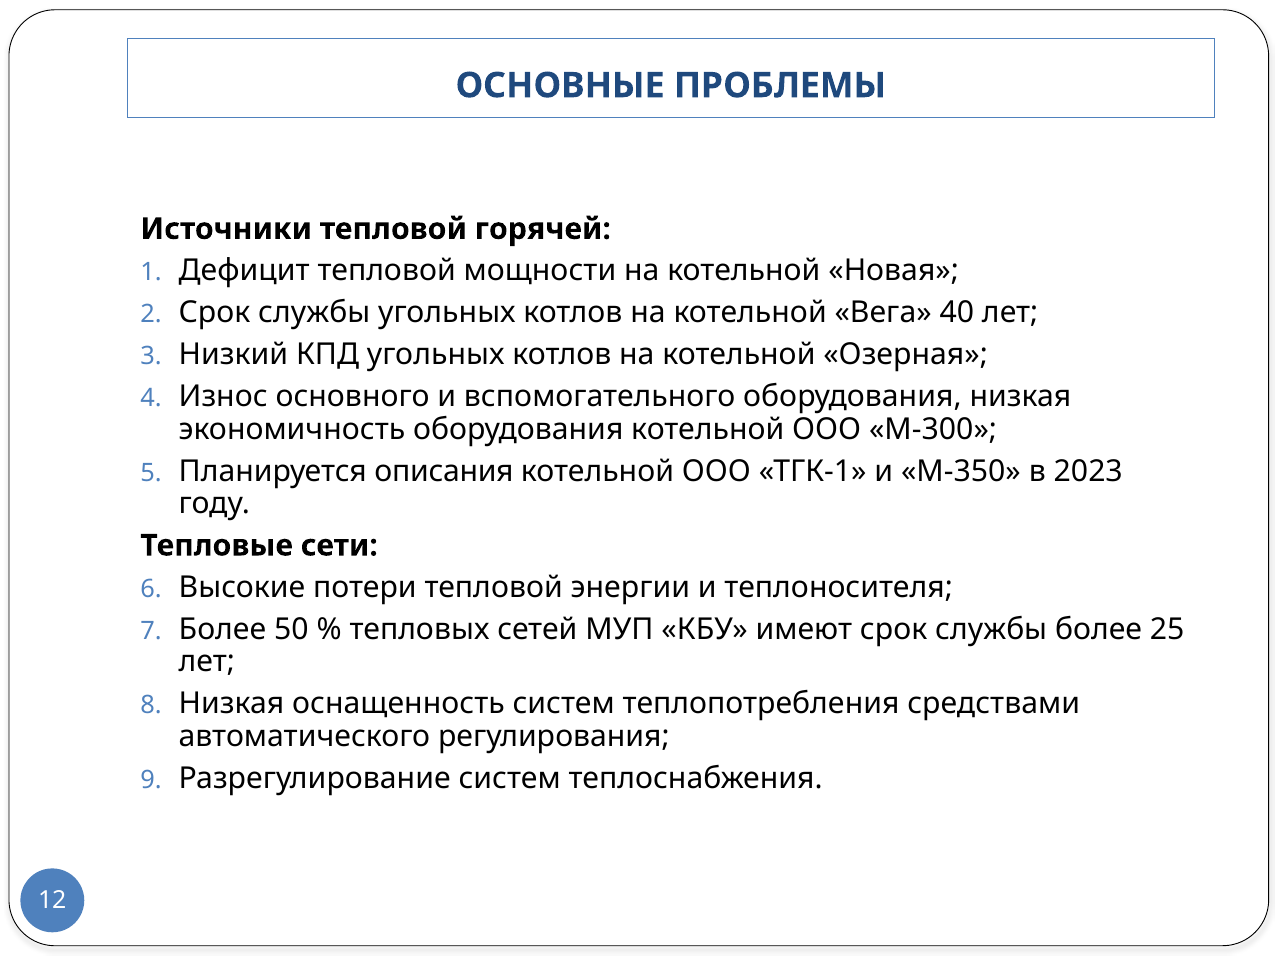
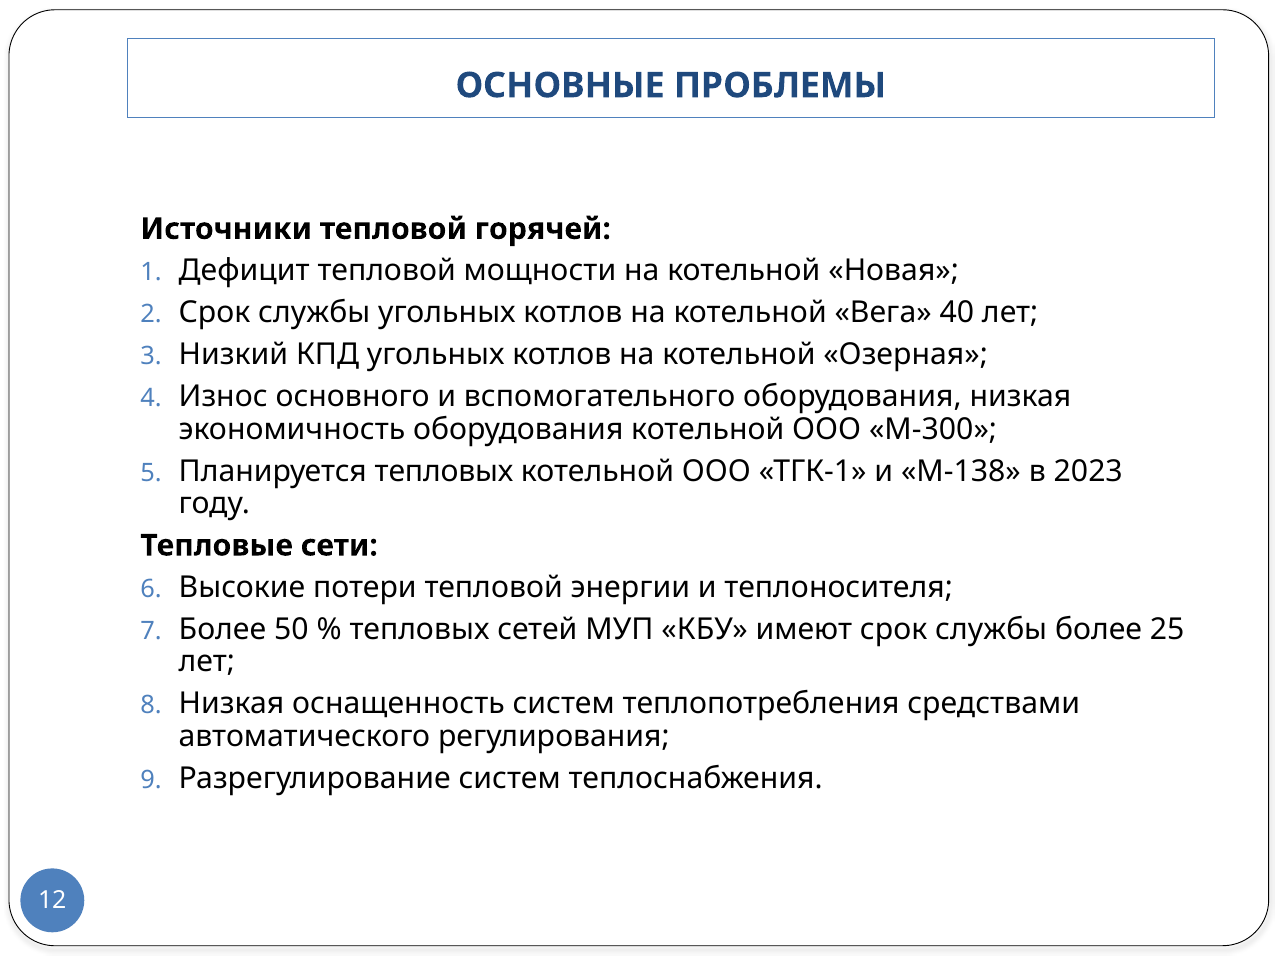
Планируется описания: описания -> тепловых
М-350: М-350 -> М-138
